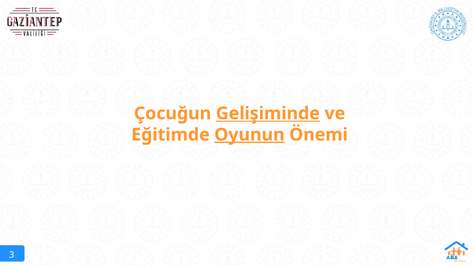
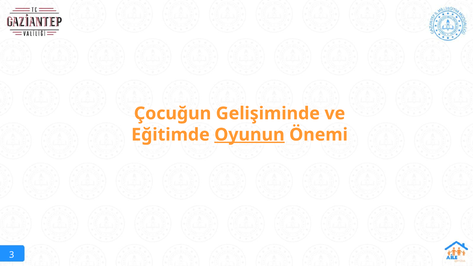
Gelişiminde underline: present -> none
